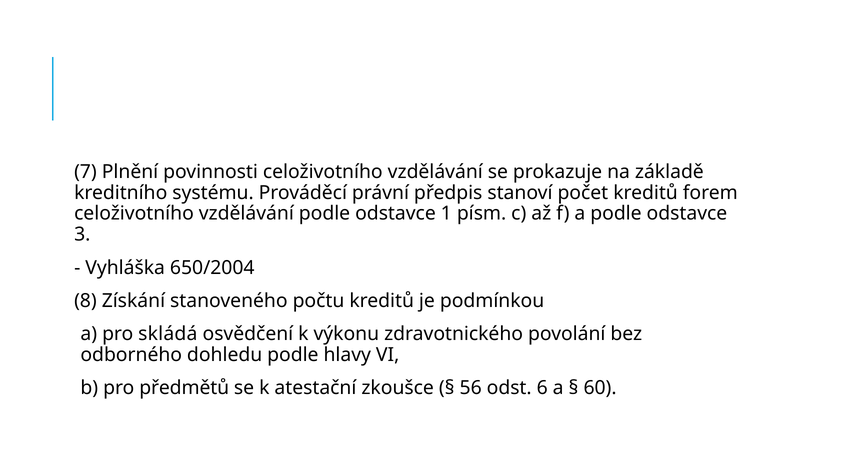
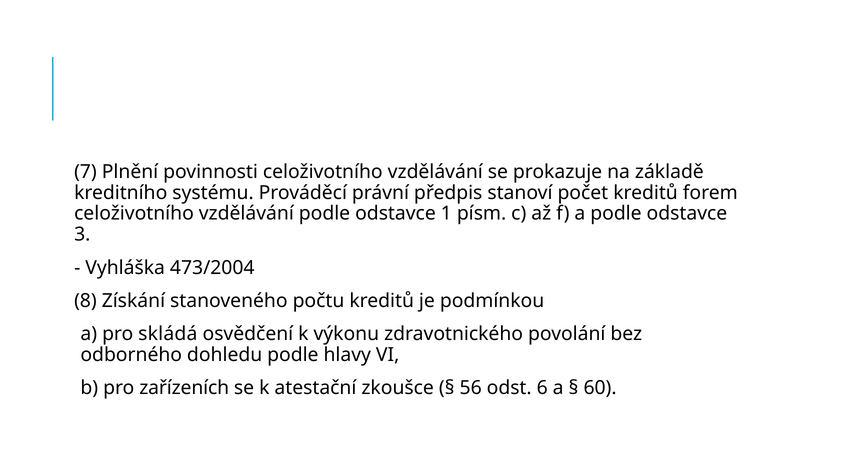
650/2004: 650/2004 -> 473/2004
předmětů: předmětů -> zařízeních
